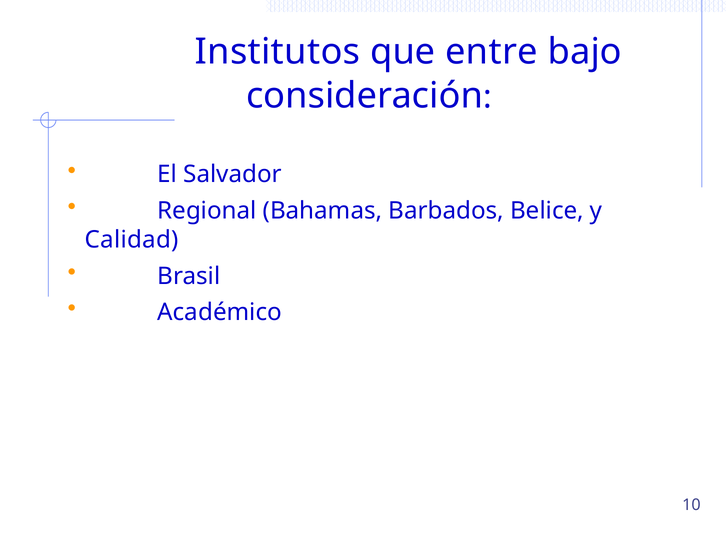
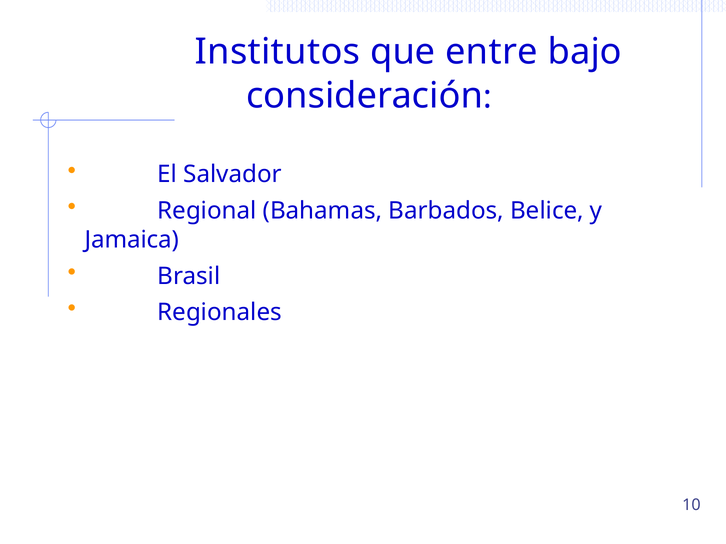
Calidad: Calidad -> Jamaica
Académico: Académico -> Regionales
